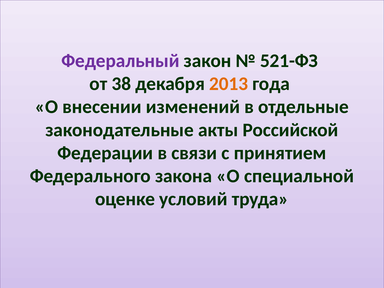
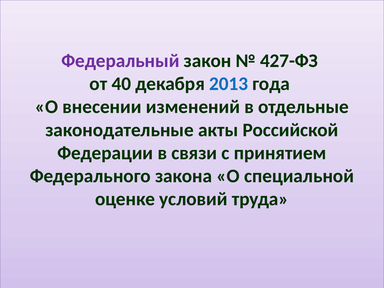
521-ФЗ: 521-ФЗ -> 427-ФЗ
38: 38 -> 40
2013 colour: orange -> blue
